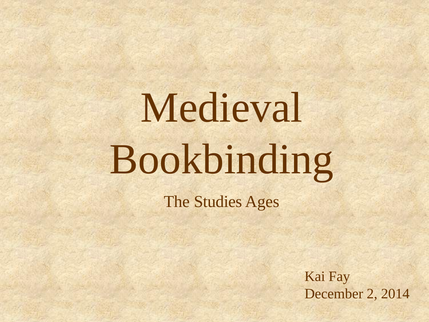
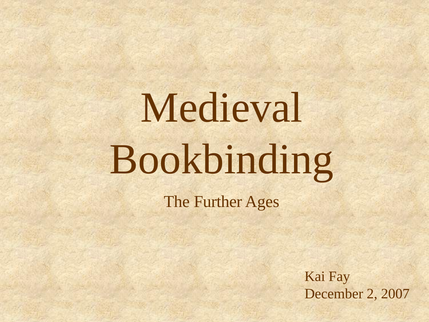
Studies: Studies -> Further
2014: 2014 -> 2007
